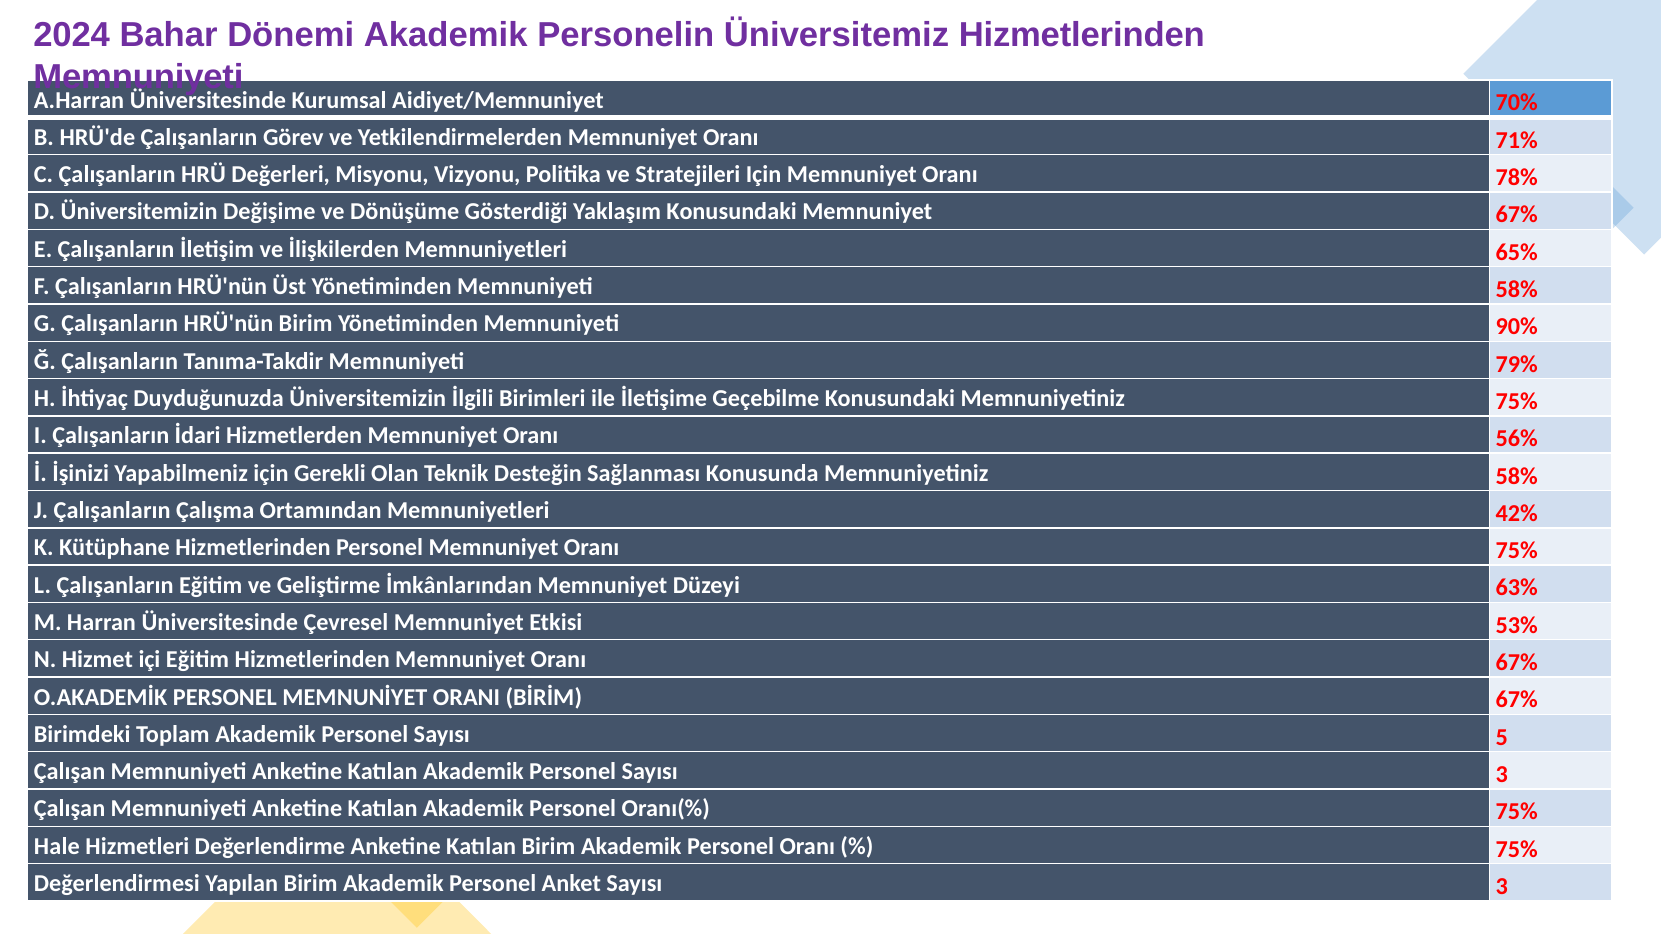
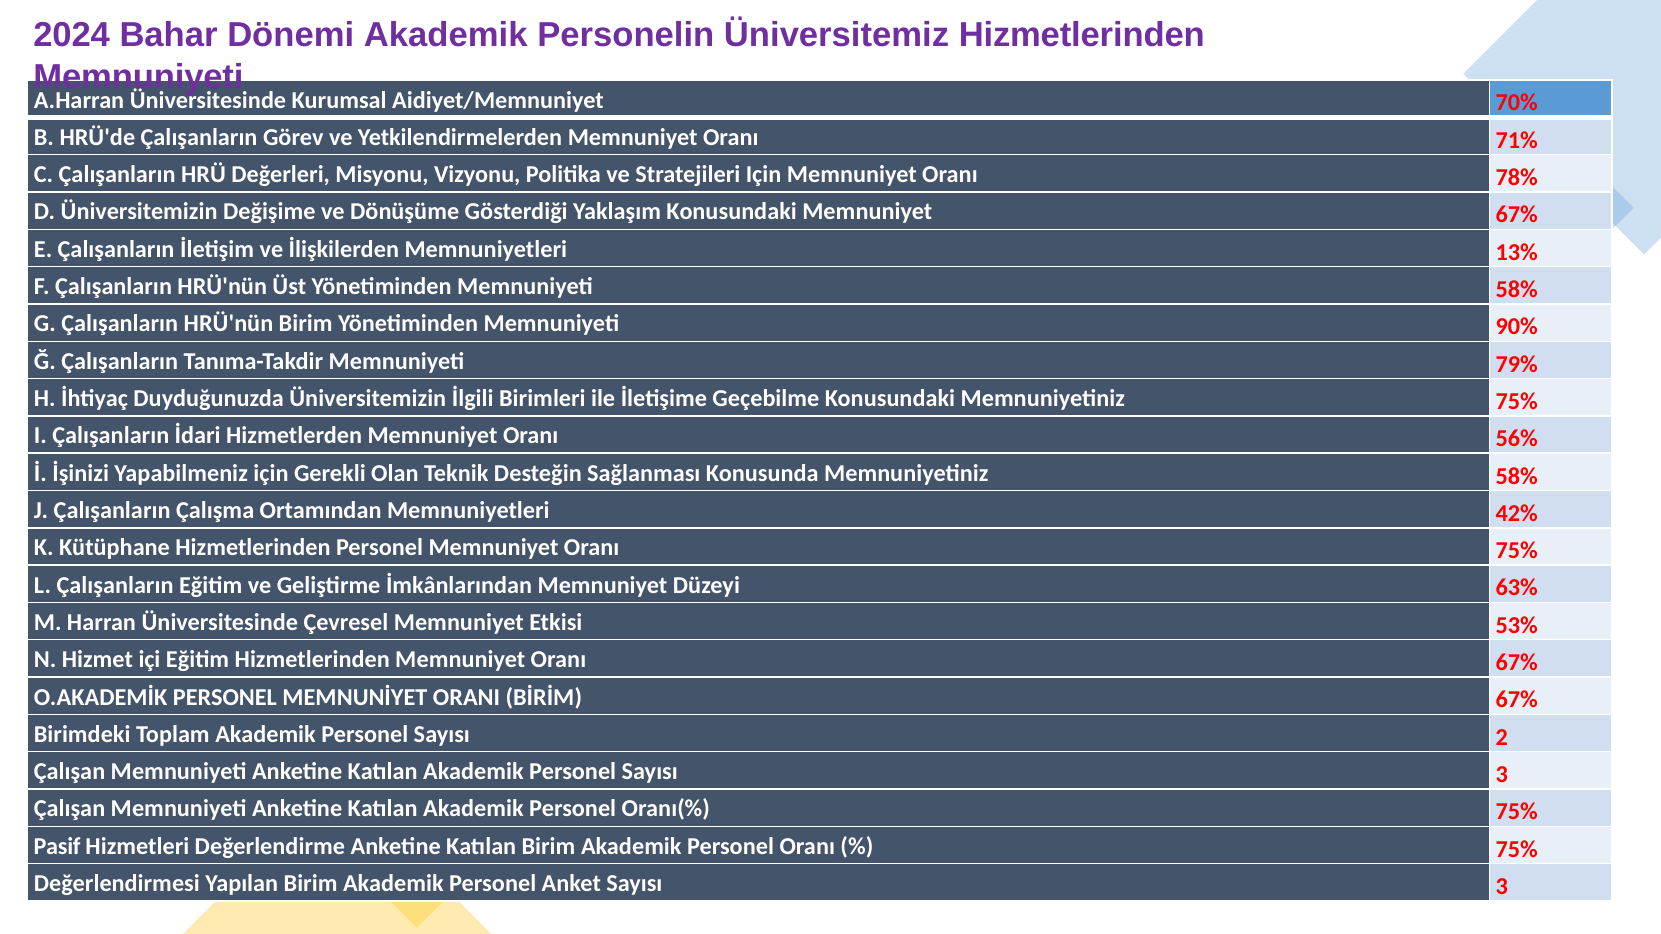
65%: 65% -> 13%
5: 5 -> 2
Hale: Hale -> Pasif
